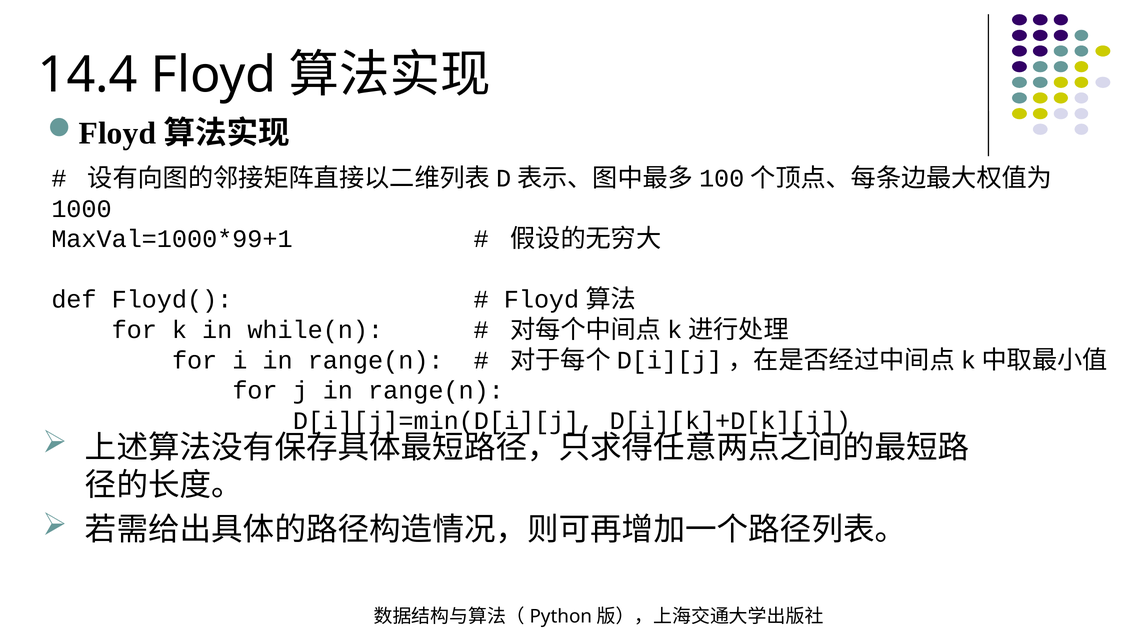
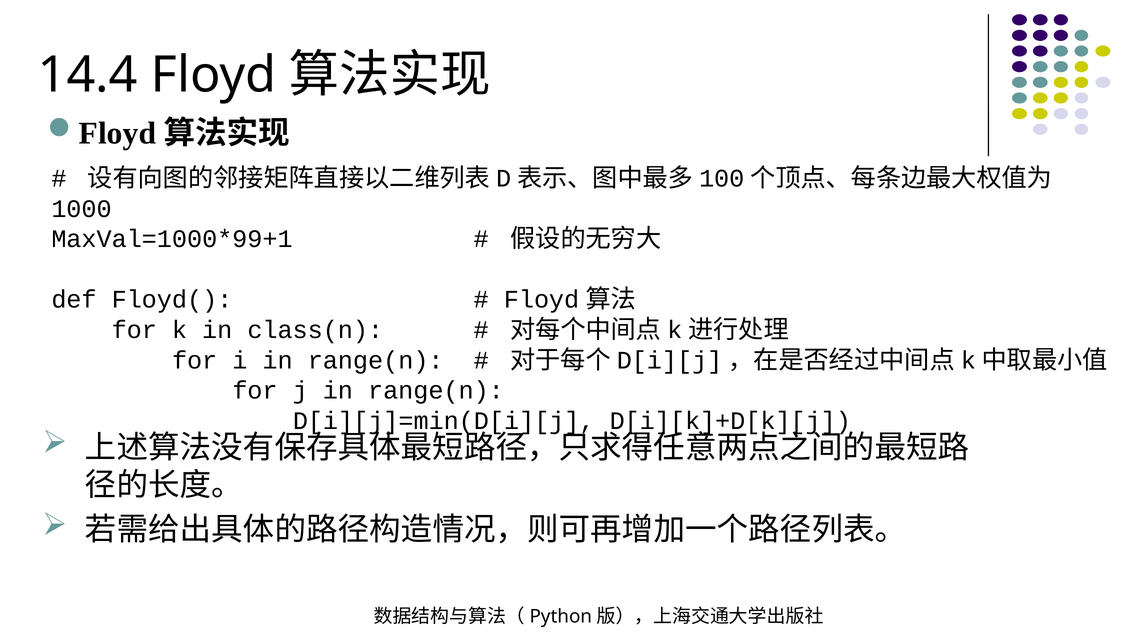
while(n: while(n -> class(n
